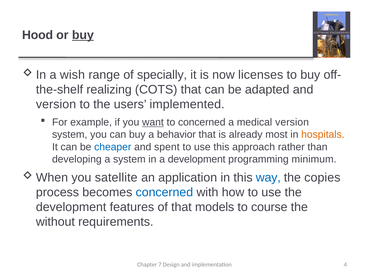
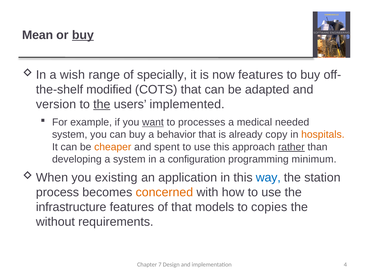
Hood: Hood -> Mean
now licenses: licenses -> features
realizing: realizing -> modified
the at (102, 104) underline: none -> present
to concerned: concerned -> processes
medical version: version -> needed
most: most -> copy
cheaper colour: blue -> orange
rather underline: none -> present
a development: development -> configuration
satellite: satellite -> existing
copies: copies -> station
concerned at (164, 192) colour: blue -> orange
development at (71, 207): development -> infrastructure
course: course -> copies
